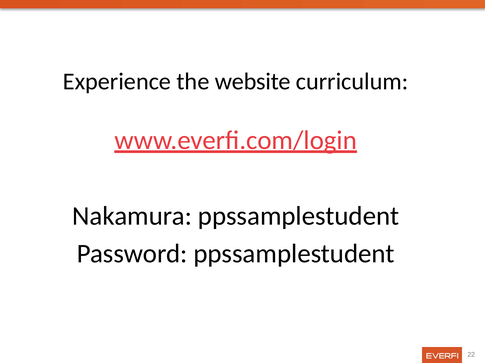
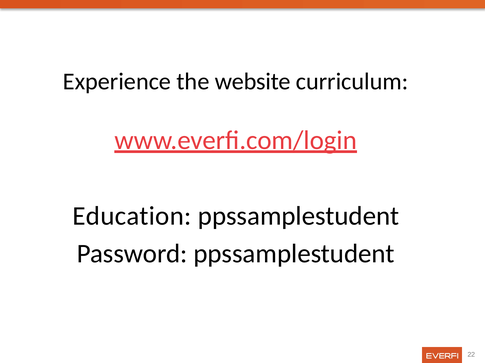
Nakamura: Nakamura -> Education
